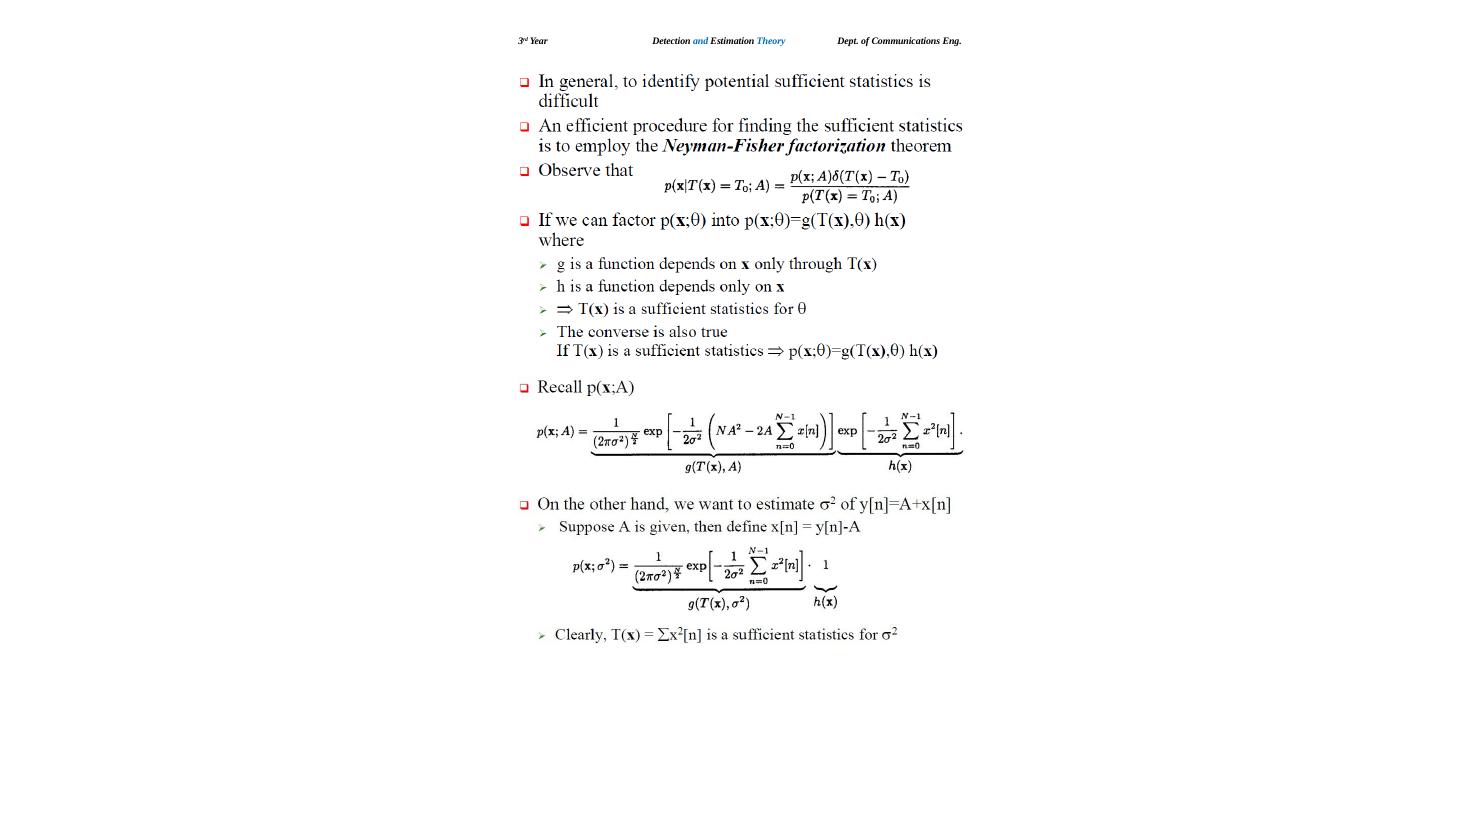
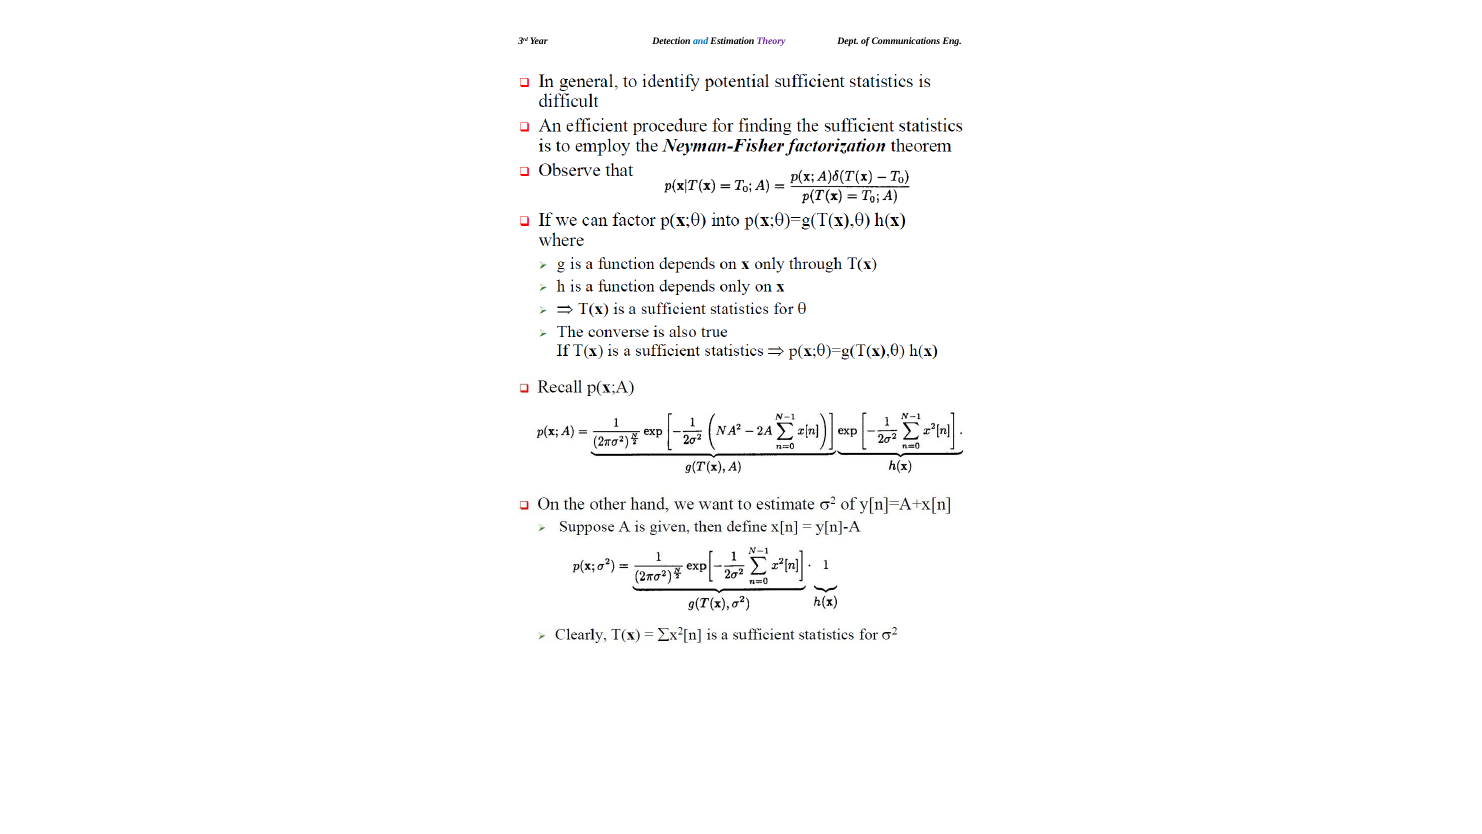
Theory colour: blue -> purple
